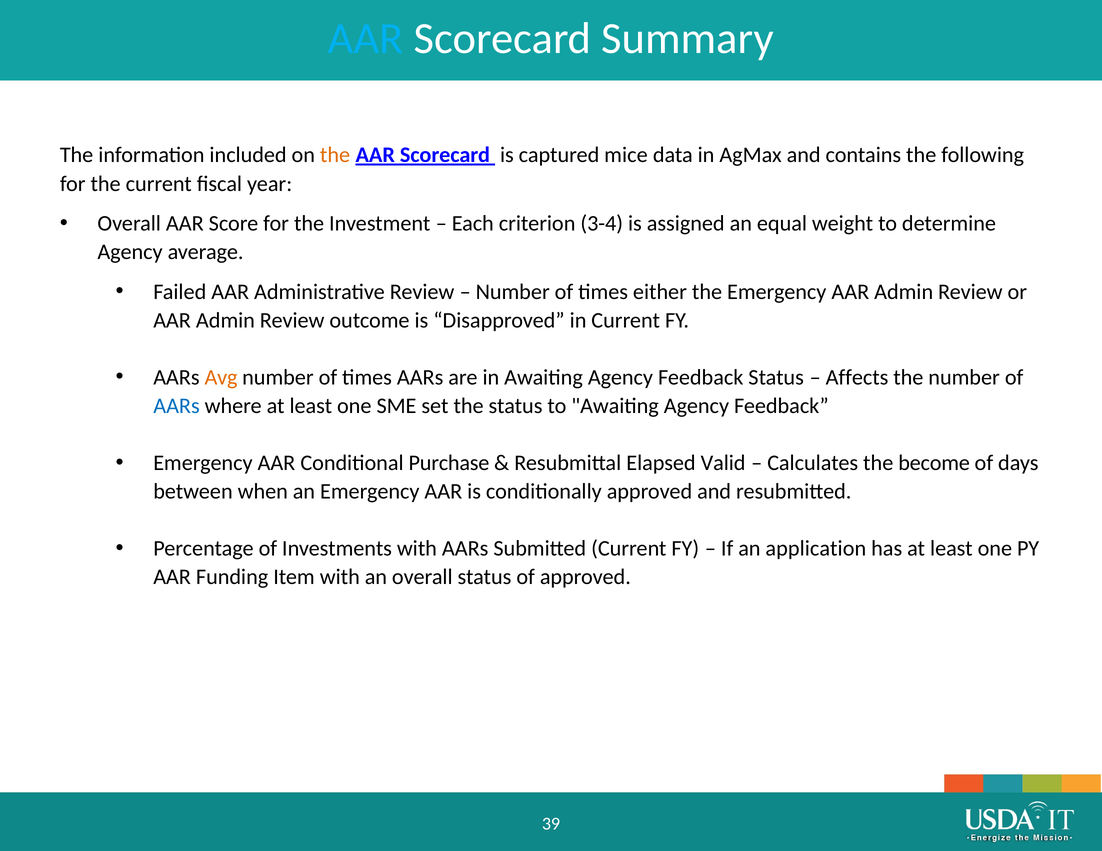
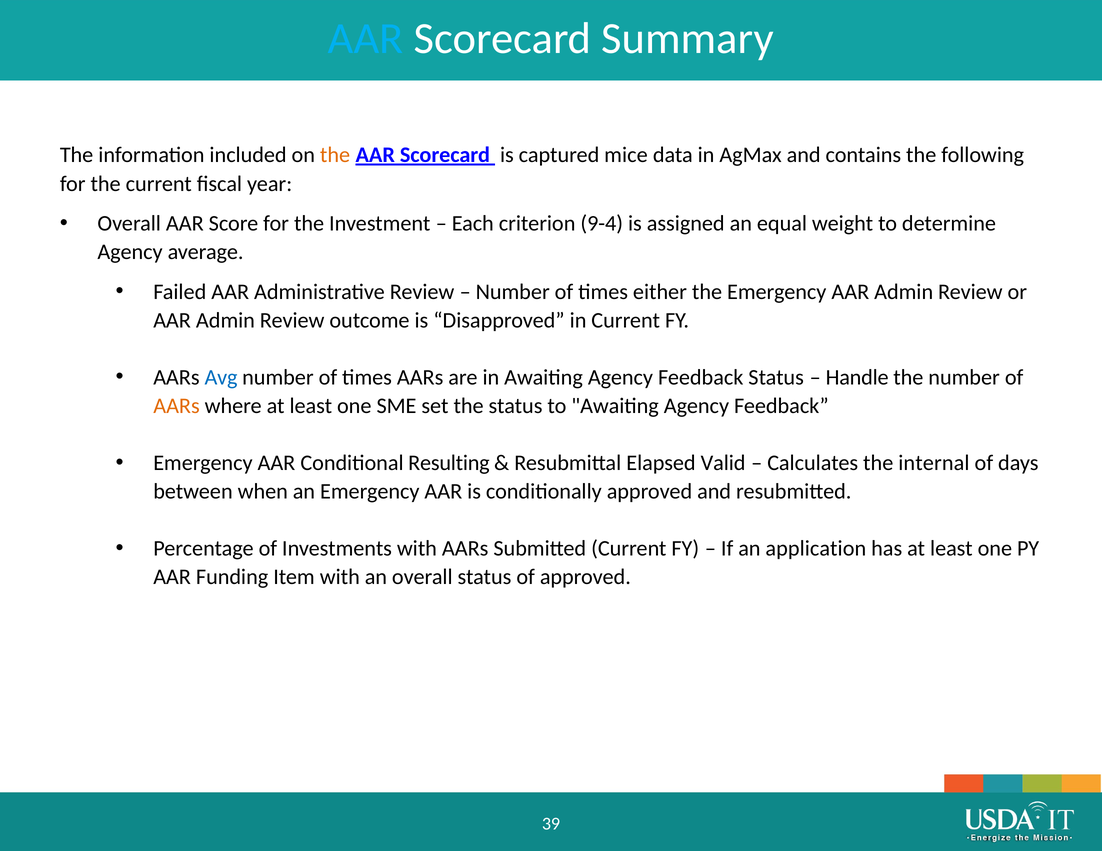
3-4: 3-4 -> 9-4
Avg colour: orange -> blue
Affects: Affects -> Handle
AARs at (177, 406) colour: blue -> orange
Purchase: Purchase -> Resulting
become: become -> internal
